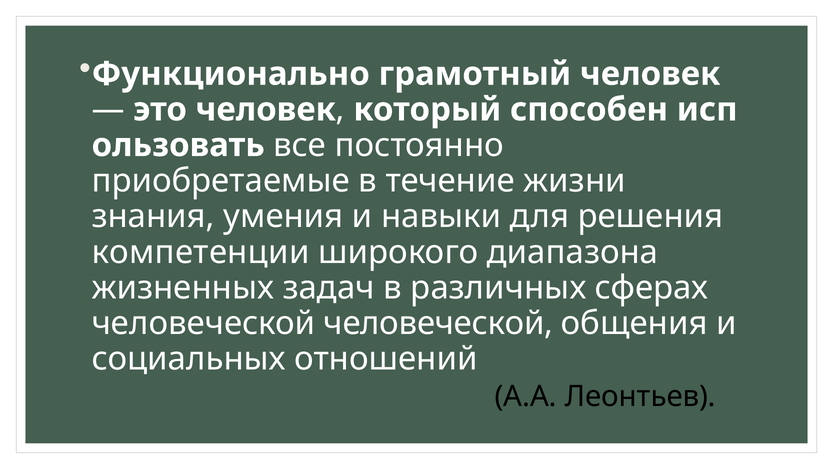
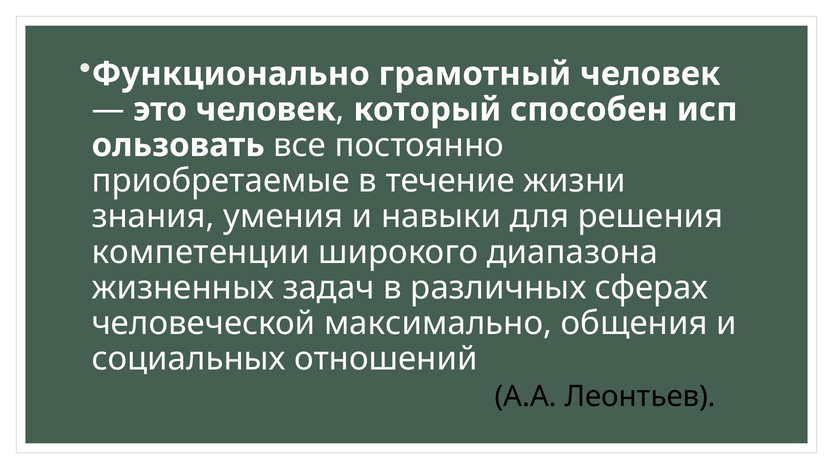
человеческой человеческой: человеческой -> максимально
